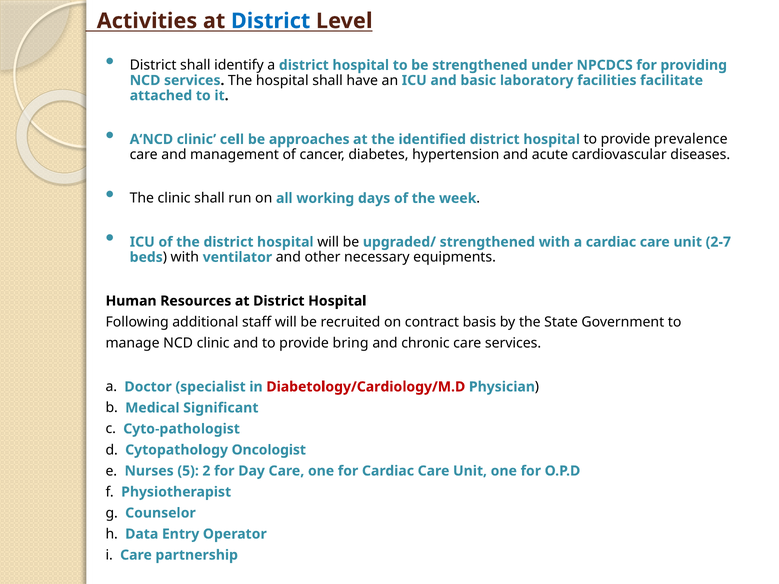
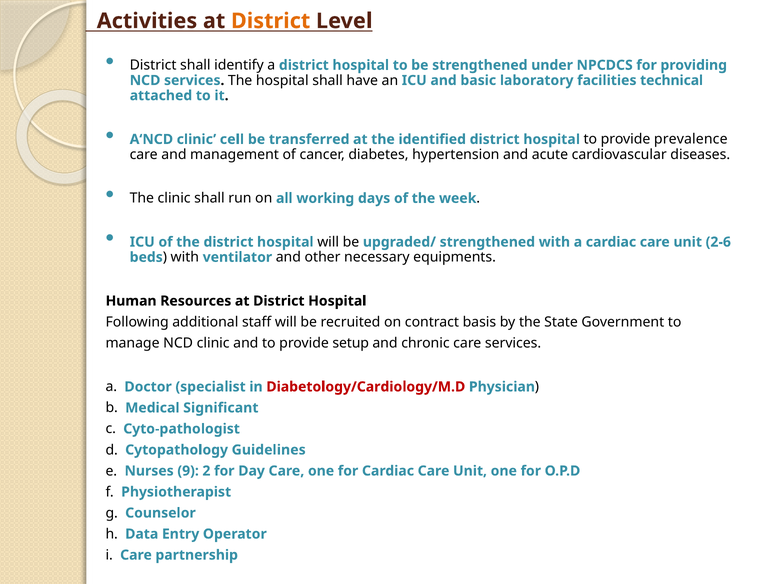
District at (271, 21) colour: blue -> orange
facilitate: facilitate -> technical
approaches: approaches -> transferred
2-7: 2-7 -> 2-6
bring: bring -> setup
Oncologist: Oncologist -> Guidelines
5: 5 -> 9
